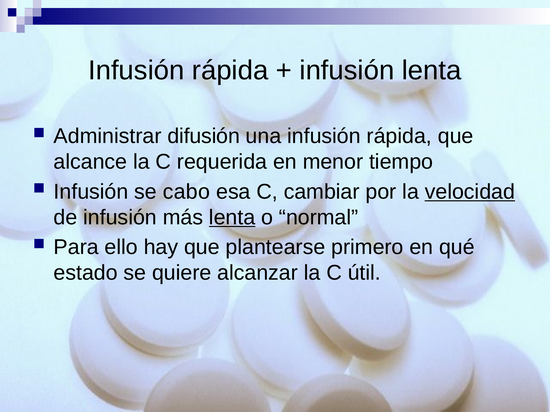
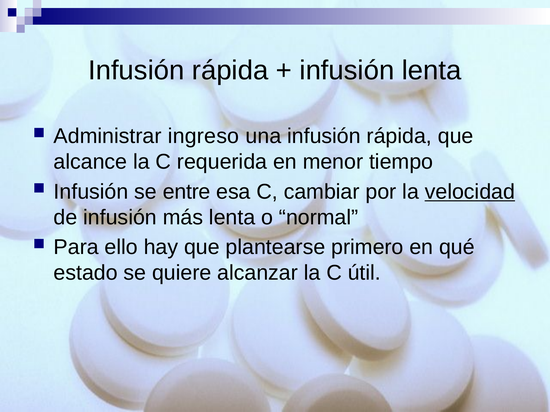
difusión: difusión -> ingreso
cabo: cabo -> entre
lenta at (232, 218) underline: present -> none
